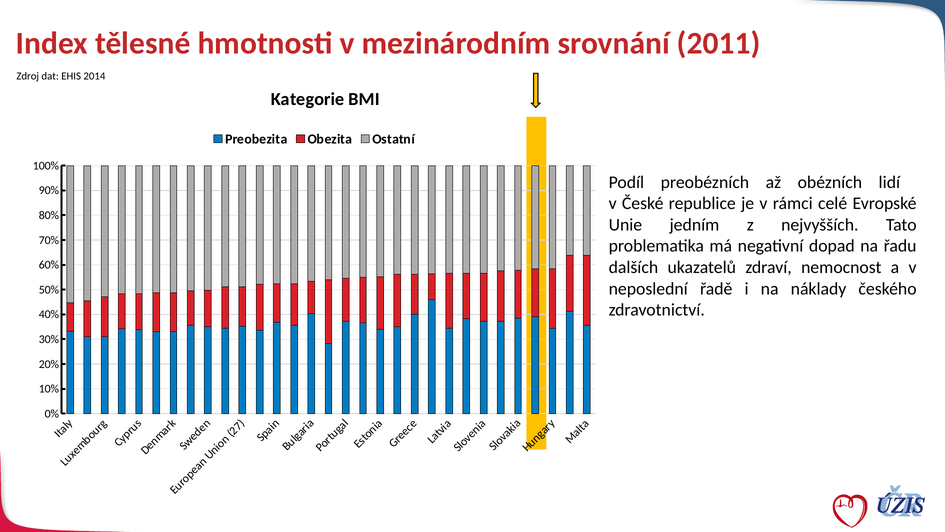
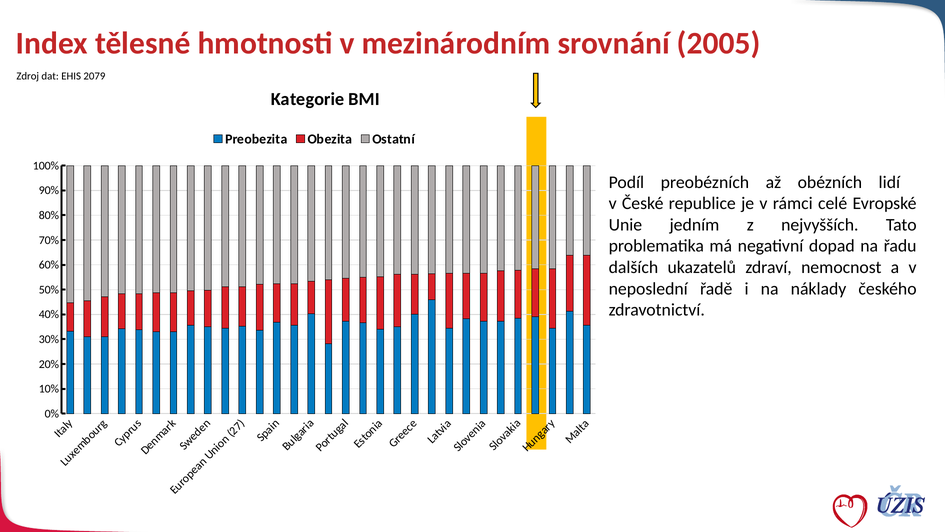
2011: 2011 -> 2005
2014: 2014 -> 2079
